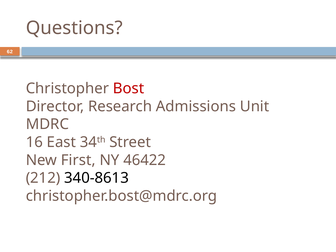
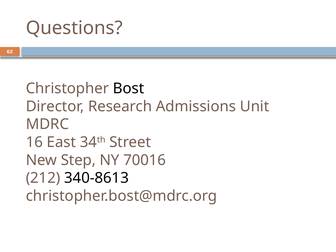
Bost colour: red -> black
First: First -> Step
46422: 46422 -> 70016
